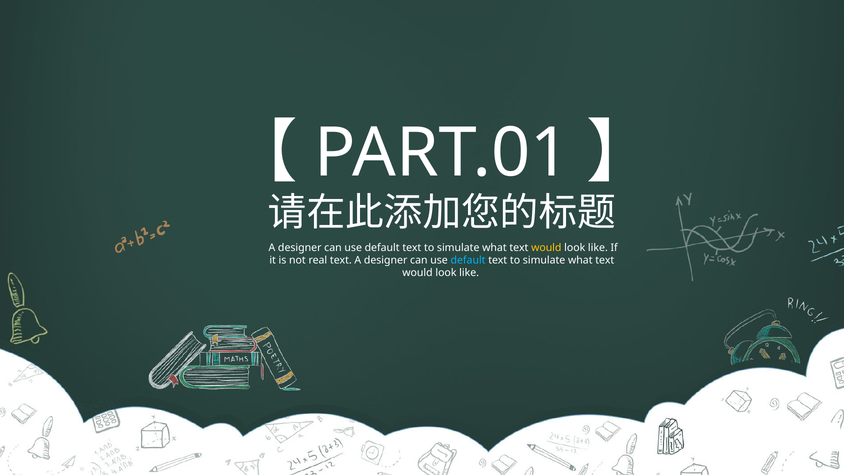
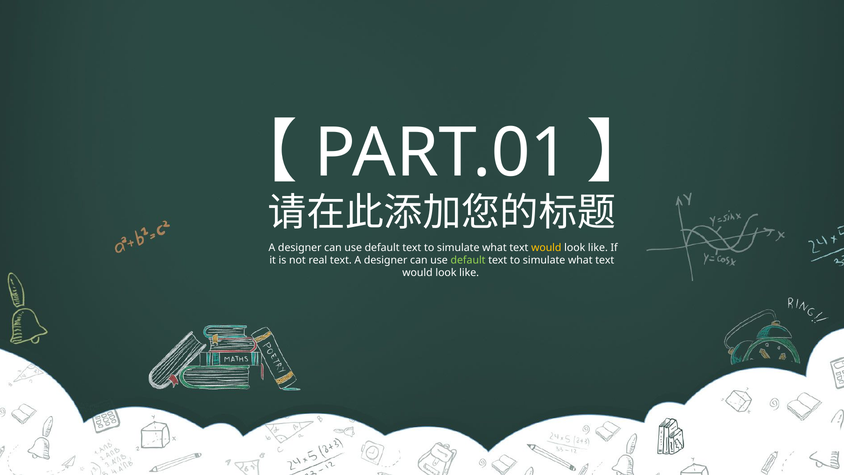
default at (468, 260) colour: light blue -> light green
